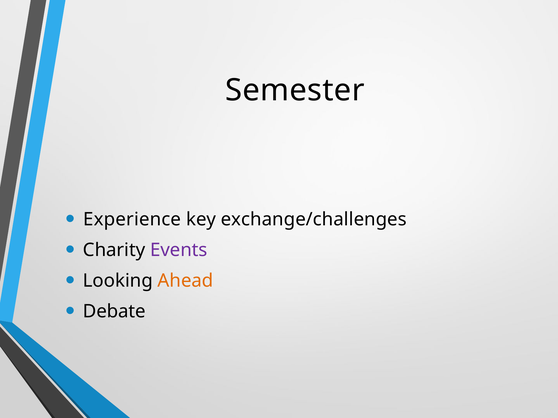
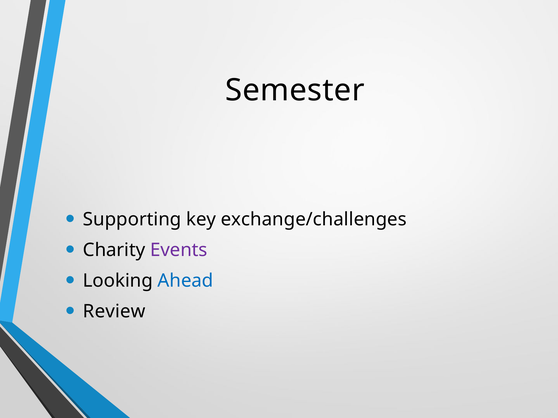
Experience: Experience -> Supporting
Ahead colour: orange -> blue
Debate: Debate -> Review
